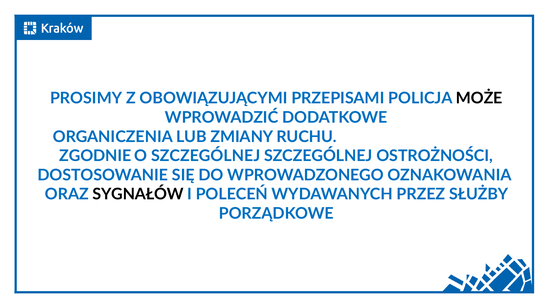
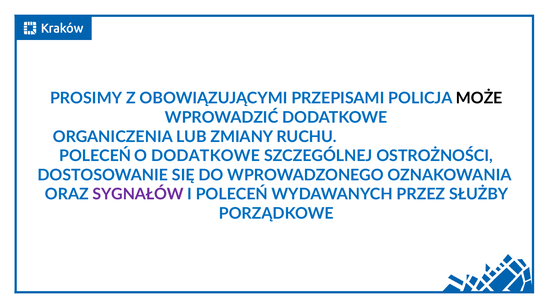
ZGODNIE at (95, 156): ZGODNIE -> POLECEŃ
O SZCZEGÓLNEJ: SZCZEGÓLNEJ -> DODATKOWE
SYGNAŁÓW colour: black -> purple
